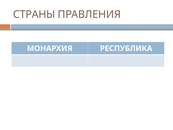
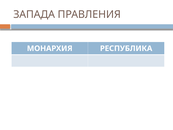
СТРАНЫ: СТРАНЫ -> ЗАПАДА
